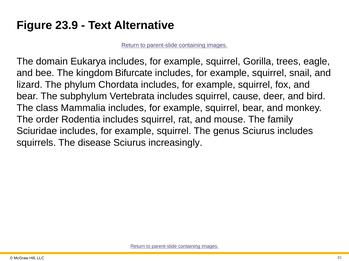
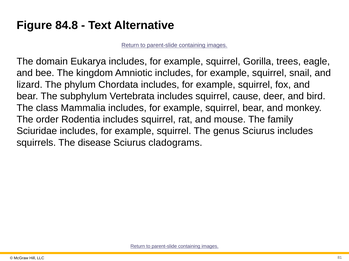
23.9: 23.9 -> 84.8
Bifurcate: Bifurcate -> Amniotic
increasingly: increasingly -> cladograms
